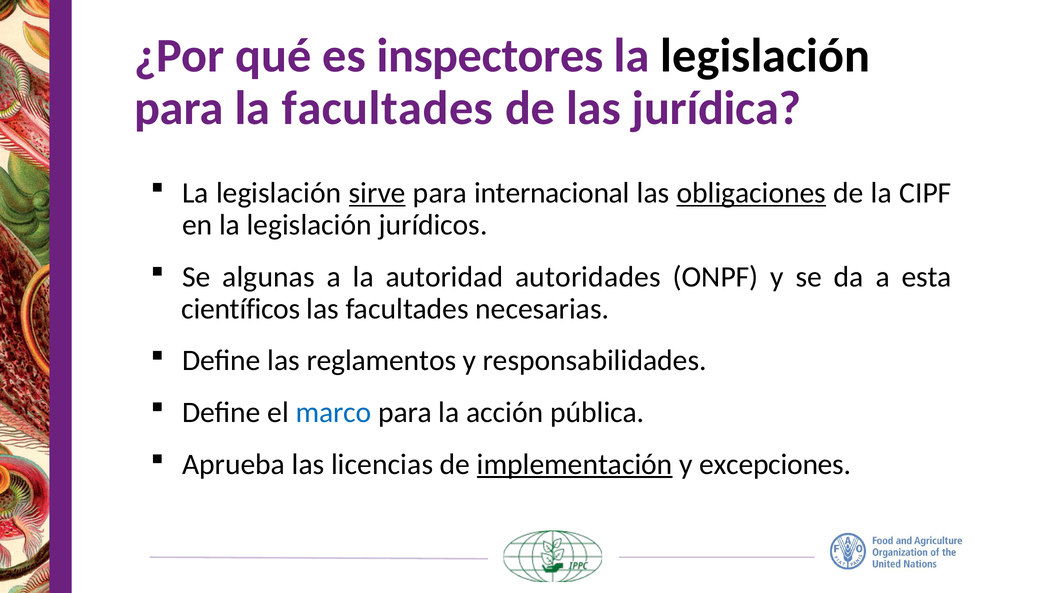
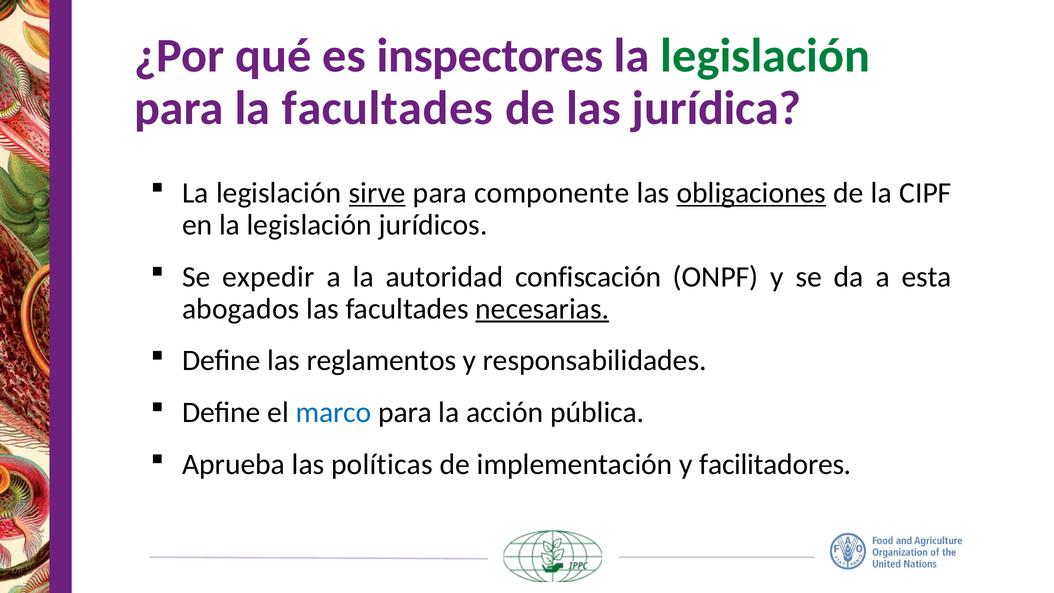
legislación at (765, 56) colour: black -> green
internacional: internacional -> componente
algunas: algunas -> expedir
autoridades: autoridades -> confiscación
científicos: científicos -> abogados
necesarias underline: none -> present
licencias: licencias -> políticas
implementación underline: present -> none
excepciones: excepciones -> facilitadores
